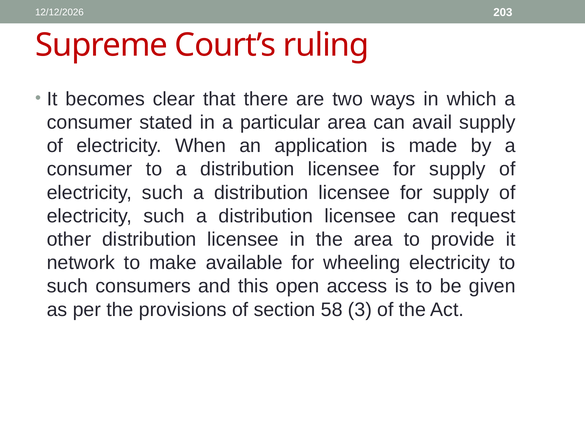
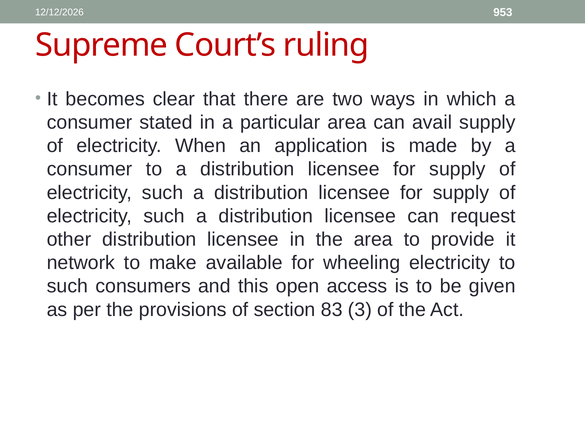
203: 203 -> 953
58: 58 -> 83
